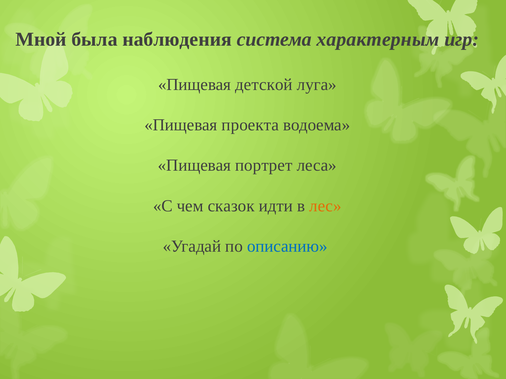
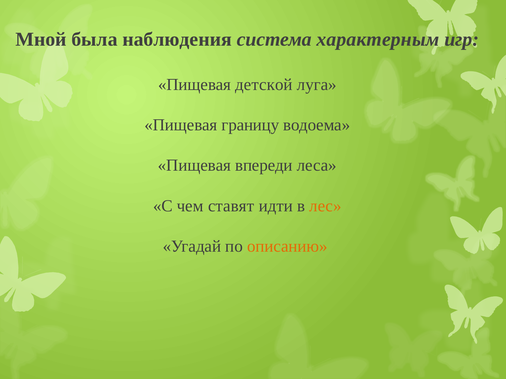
проекта: проекта -> границу
портрет: портрет -> впереди
сказок: сказок -> ставят
описанию colour: blue -> orange
